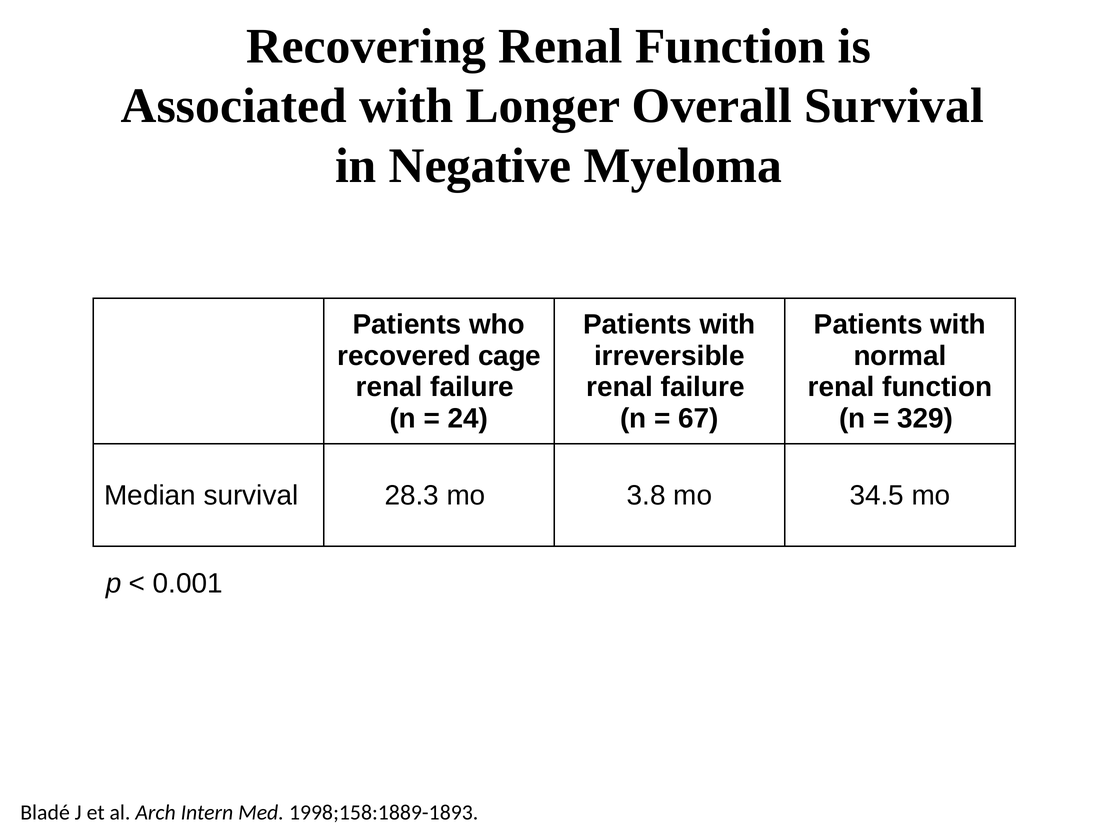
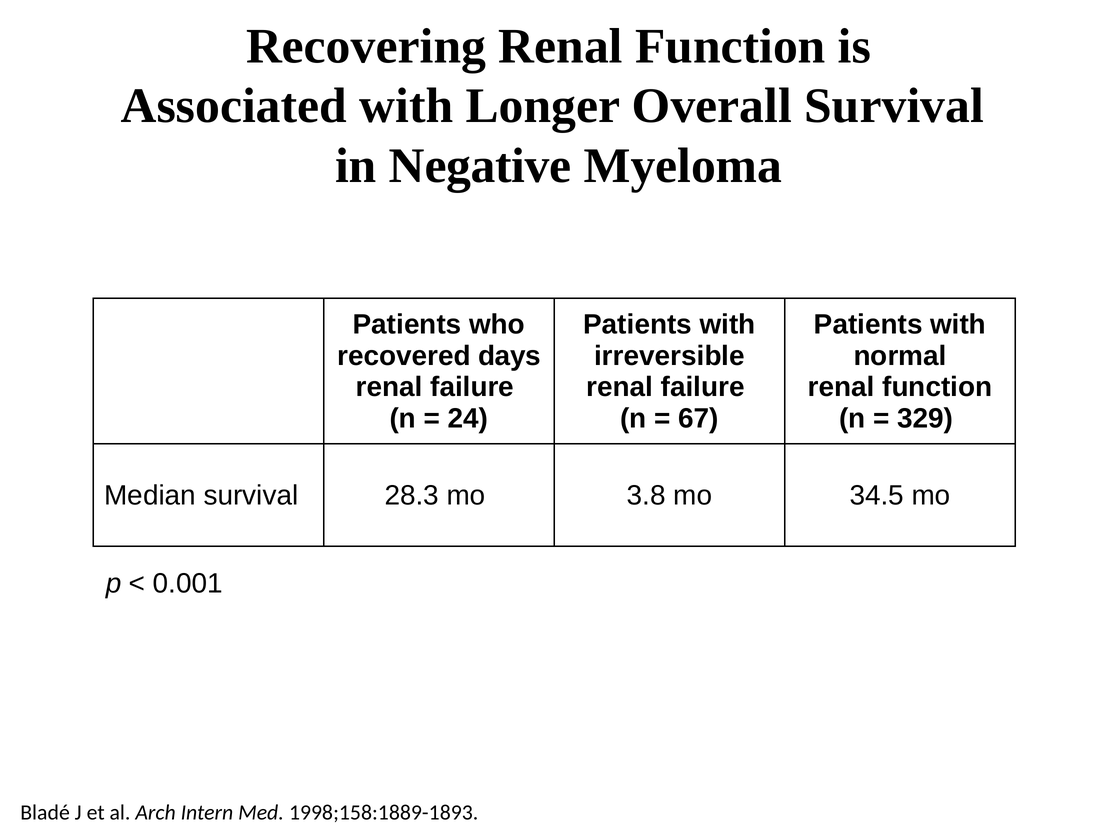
cage: cage -> days
